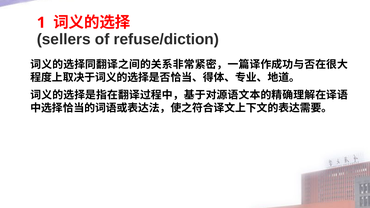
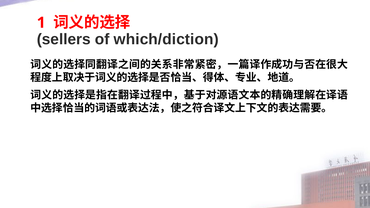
refuse/diction: refuse/diction -> which/diction
